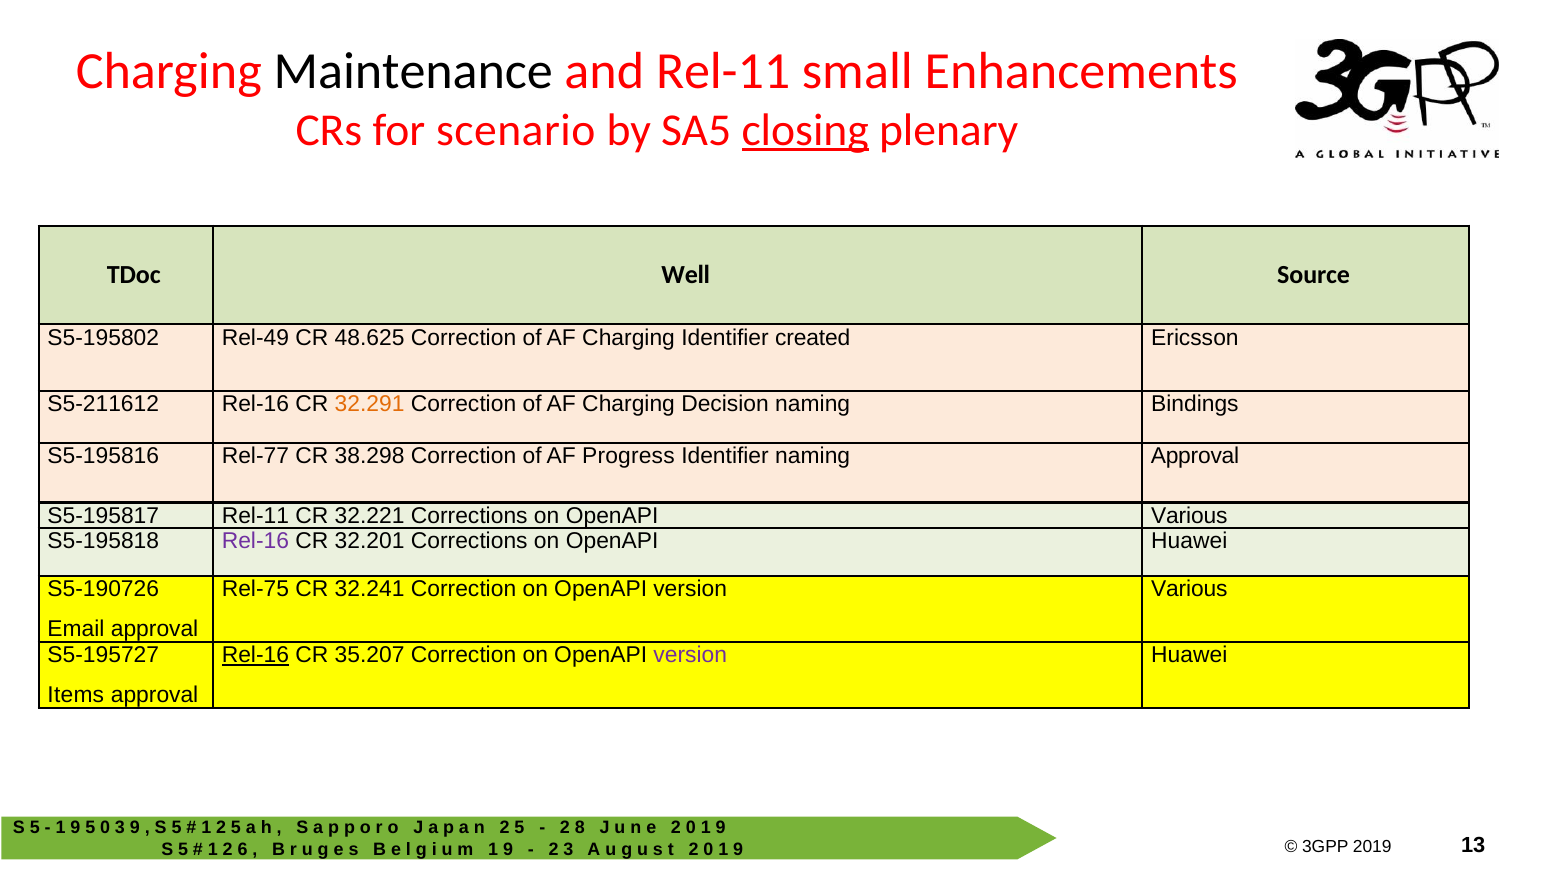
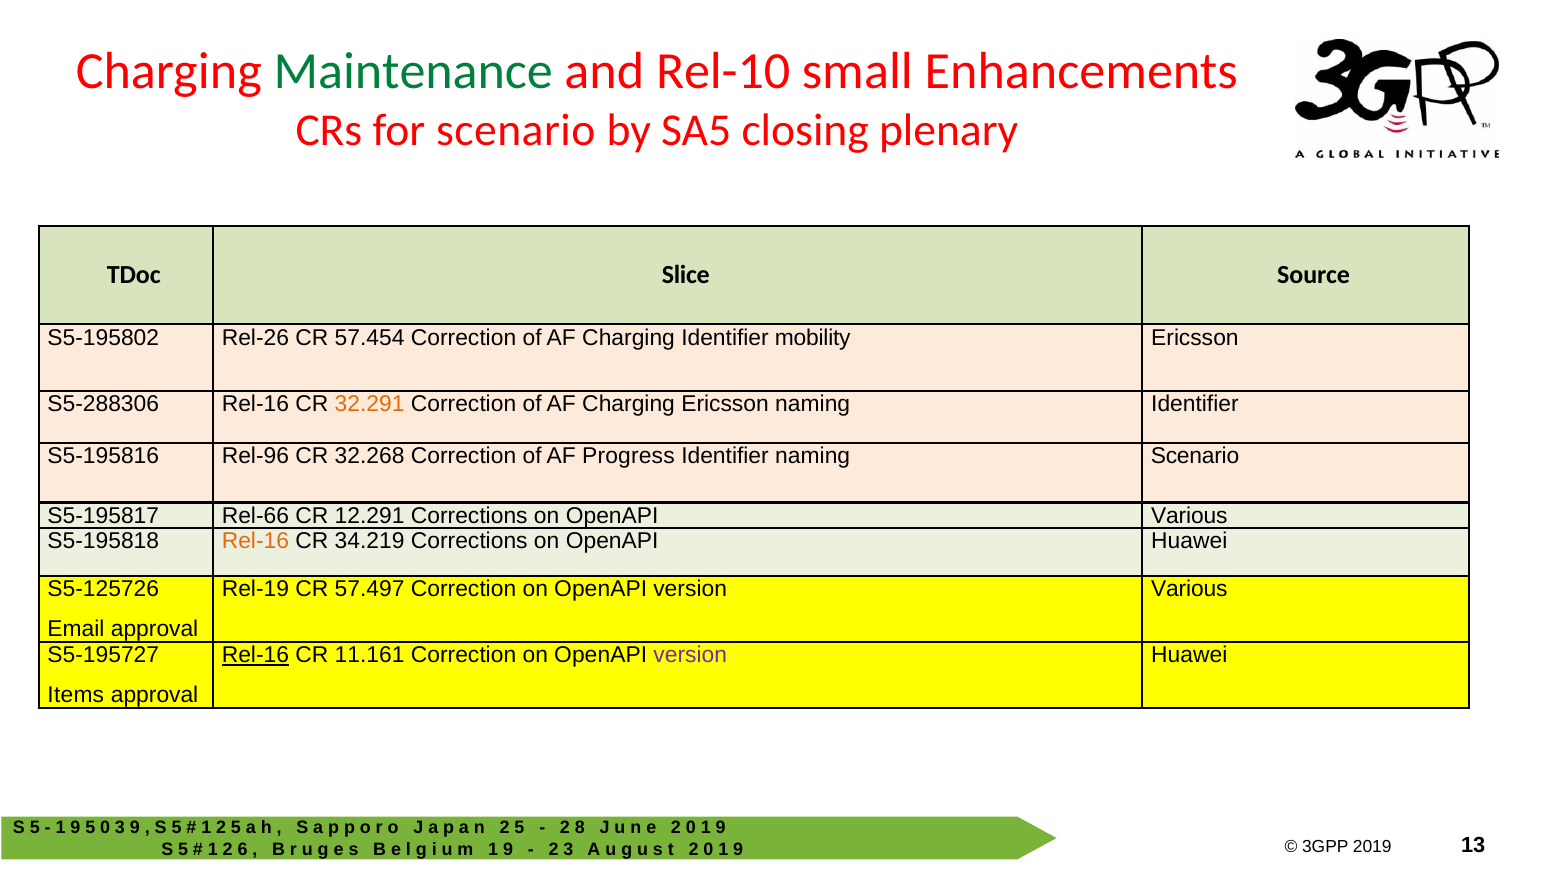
Maintenance colour: black -> green
and Rel-11: Rel-11 -> Rel-10
closing underline: present -> none
Well: Well -> Slice
Rel-49: Rel-49 -> Rel-26
48.625: 48.625 -> 57.454
created: created -> mobility
S5-211612: S5-211612 -> S5-288306
Charging Decision: Decision -> Ericsson
naming Bindings: Bindings -> Identifier
Rel-77: Rel-77 -> Rel-96
38.298: 38.298 -> 32.268
Approval at (1195, 456): Approval -> Scenario
S5-195817 Rel-11: Rel-11 -> Rel-66
32.221: 32.221 -> 12.291
Rel-16 at (255, 541) colour: purple -> orange
32.201: 32.201 -> 34.219
S5-190726: S5-190726 -> S5-125726
Rel-75: Rel-75 -> Rel-19
32.241: 32.241 -> 57.497
35.207: 35.207 -> 11.161
